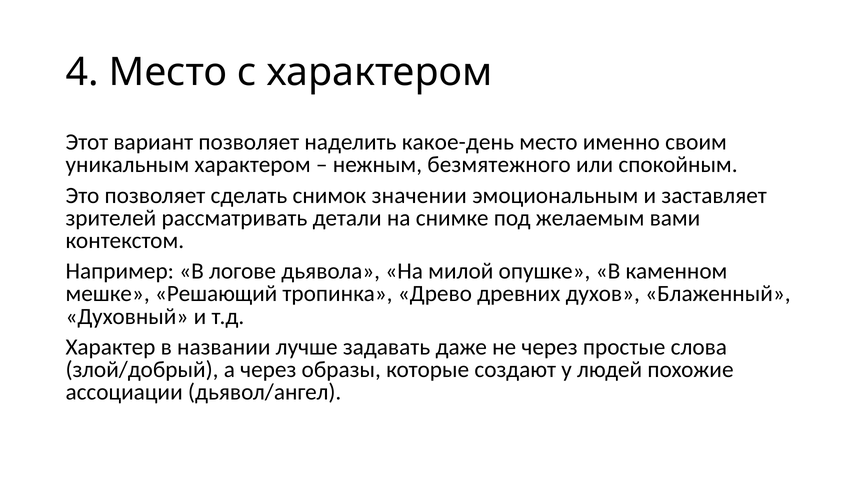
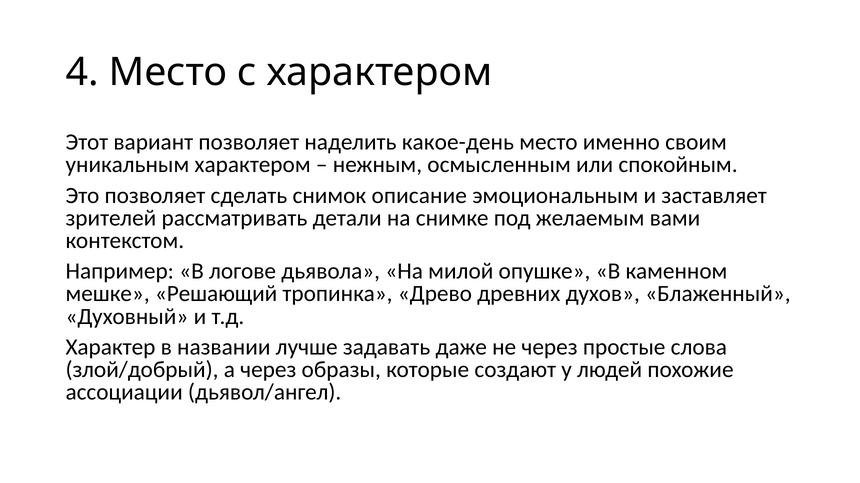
безмятежного: безмятежного -> осмысленным
значении: значении -> описание
